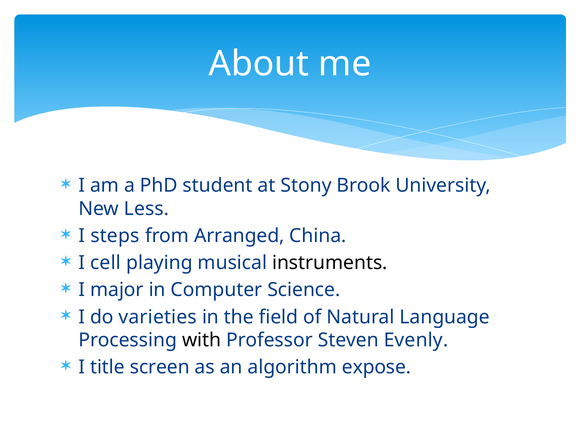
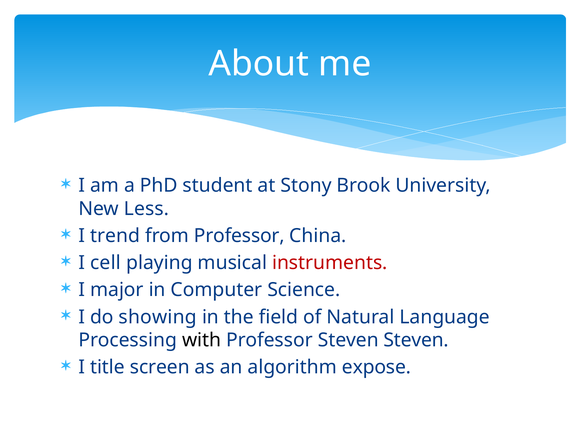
steps: steps -> trend
from Arranged: Arranged -> Professor
instruments colour: black -> red
varieties: varieties -> showing
Steven Evenly: Evenly -> Steven
